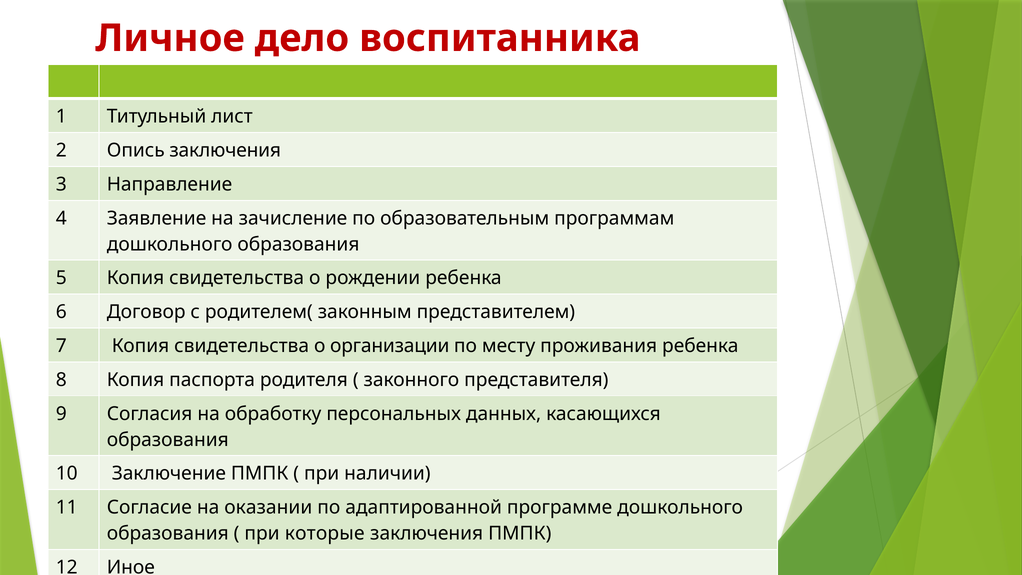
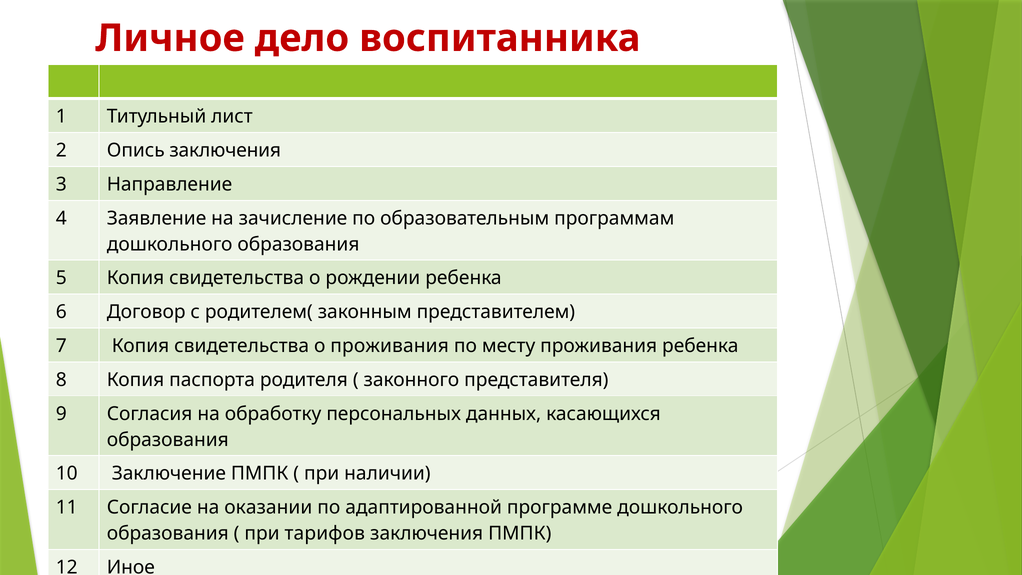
о организации: организации -> проживания
которые: которые -> тарифов
